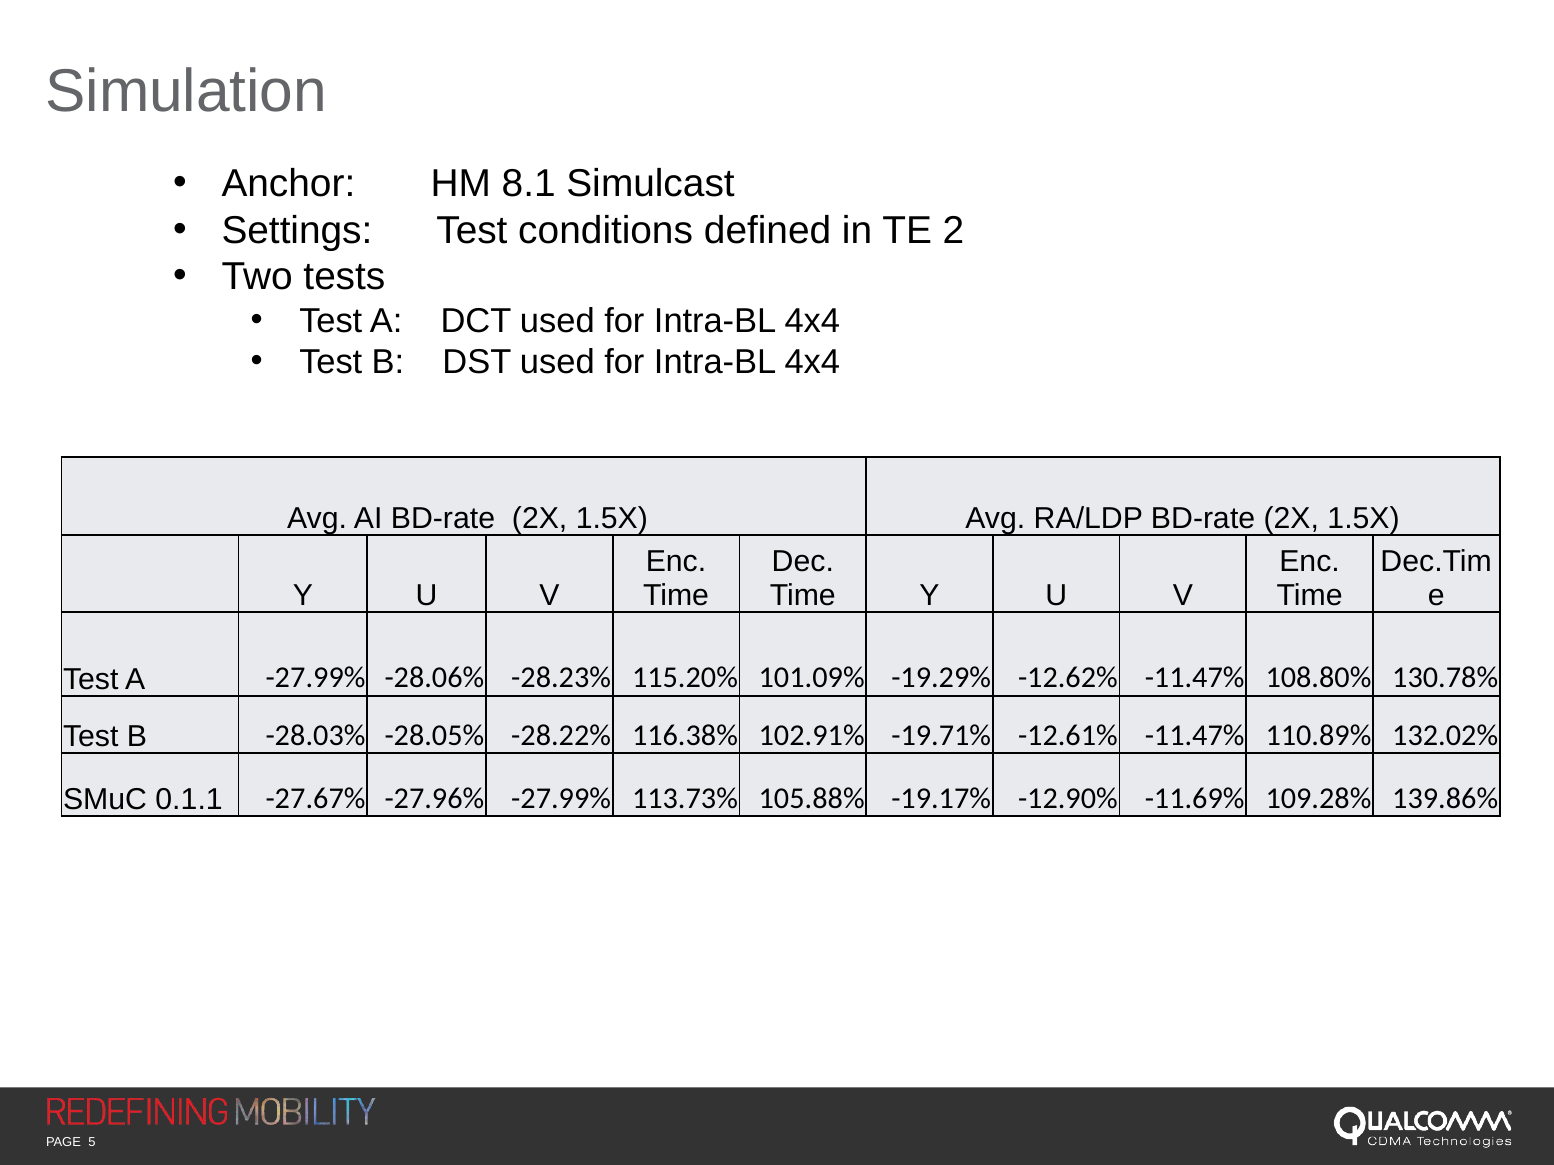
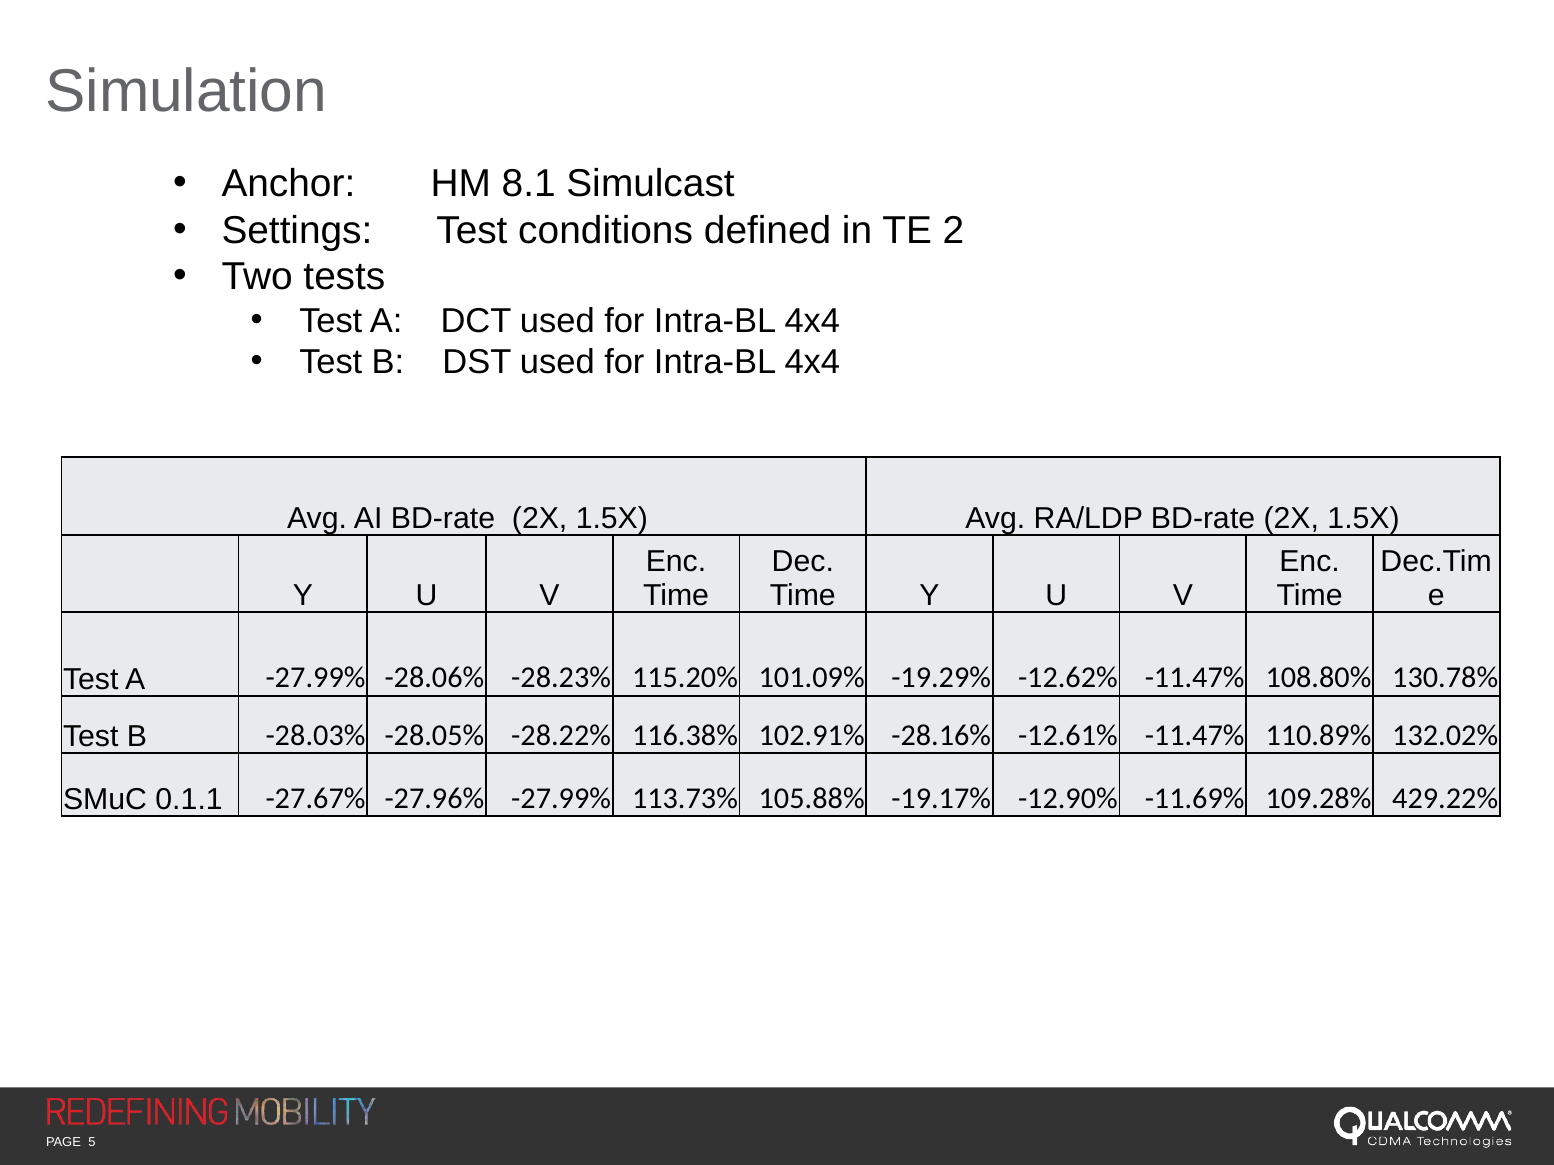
-19.71%: -19.71% -> -28.16%
139.86%: 139.86% -> 429.22%
